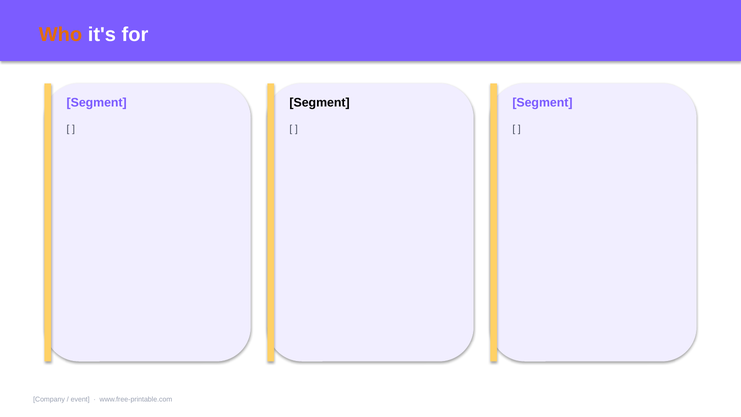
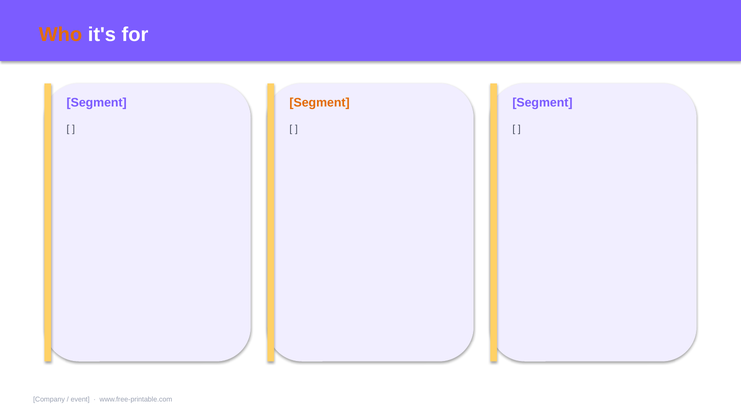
Segment at (320, 103) colour: black -> orange
